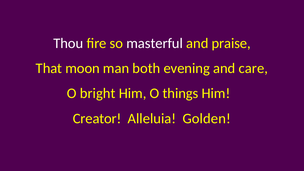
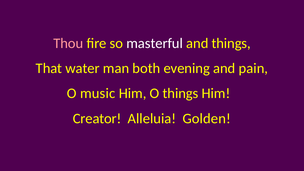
Thou colour: white -> pink
and praise: praise -> things
moon: moon -> water
care: care -> pain
bright: bright -> music
